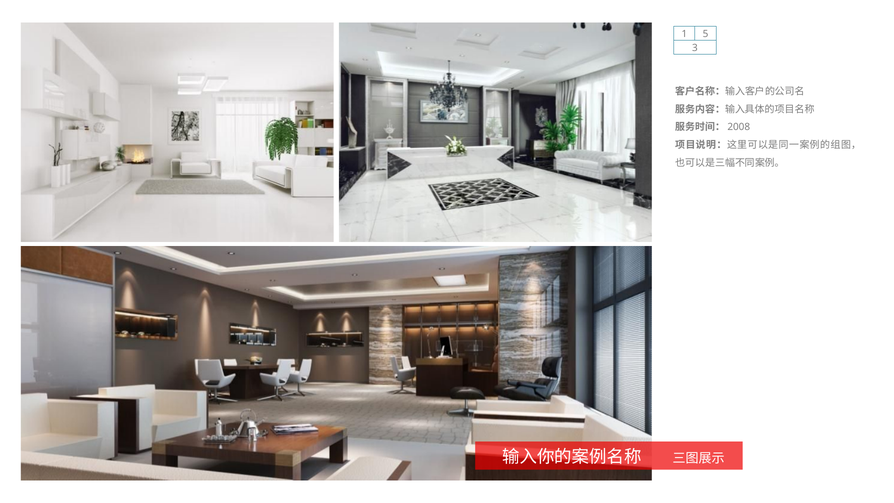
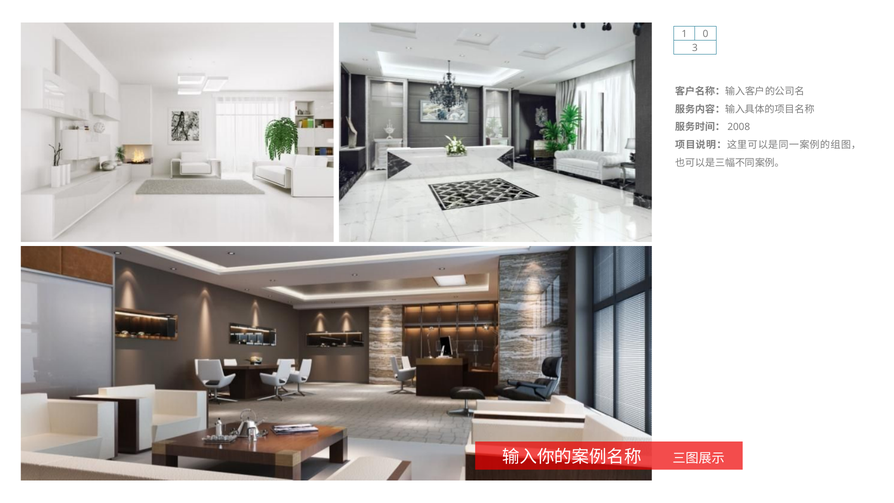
5: 5 -> 0
